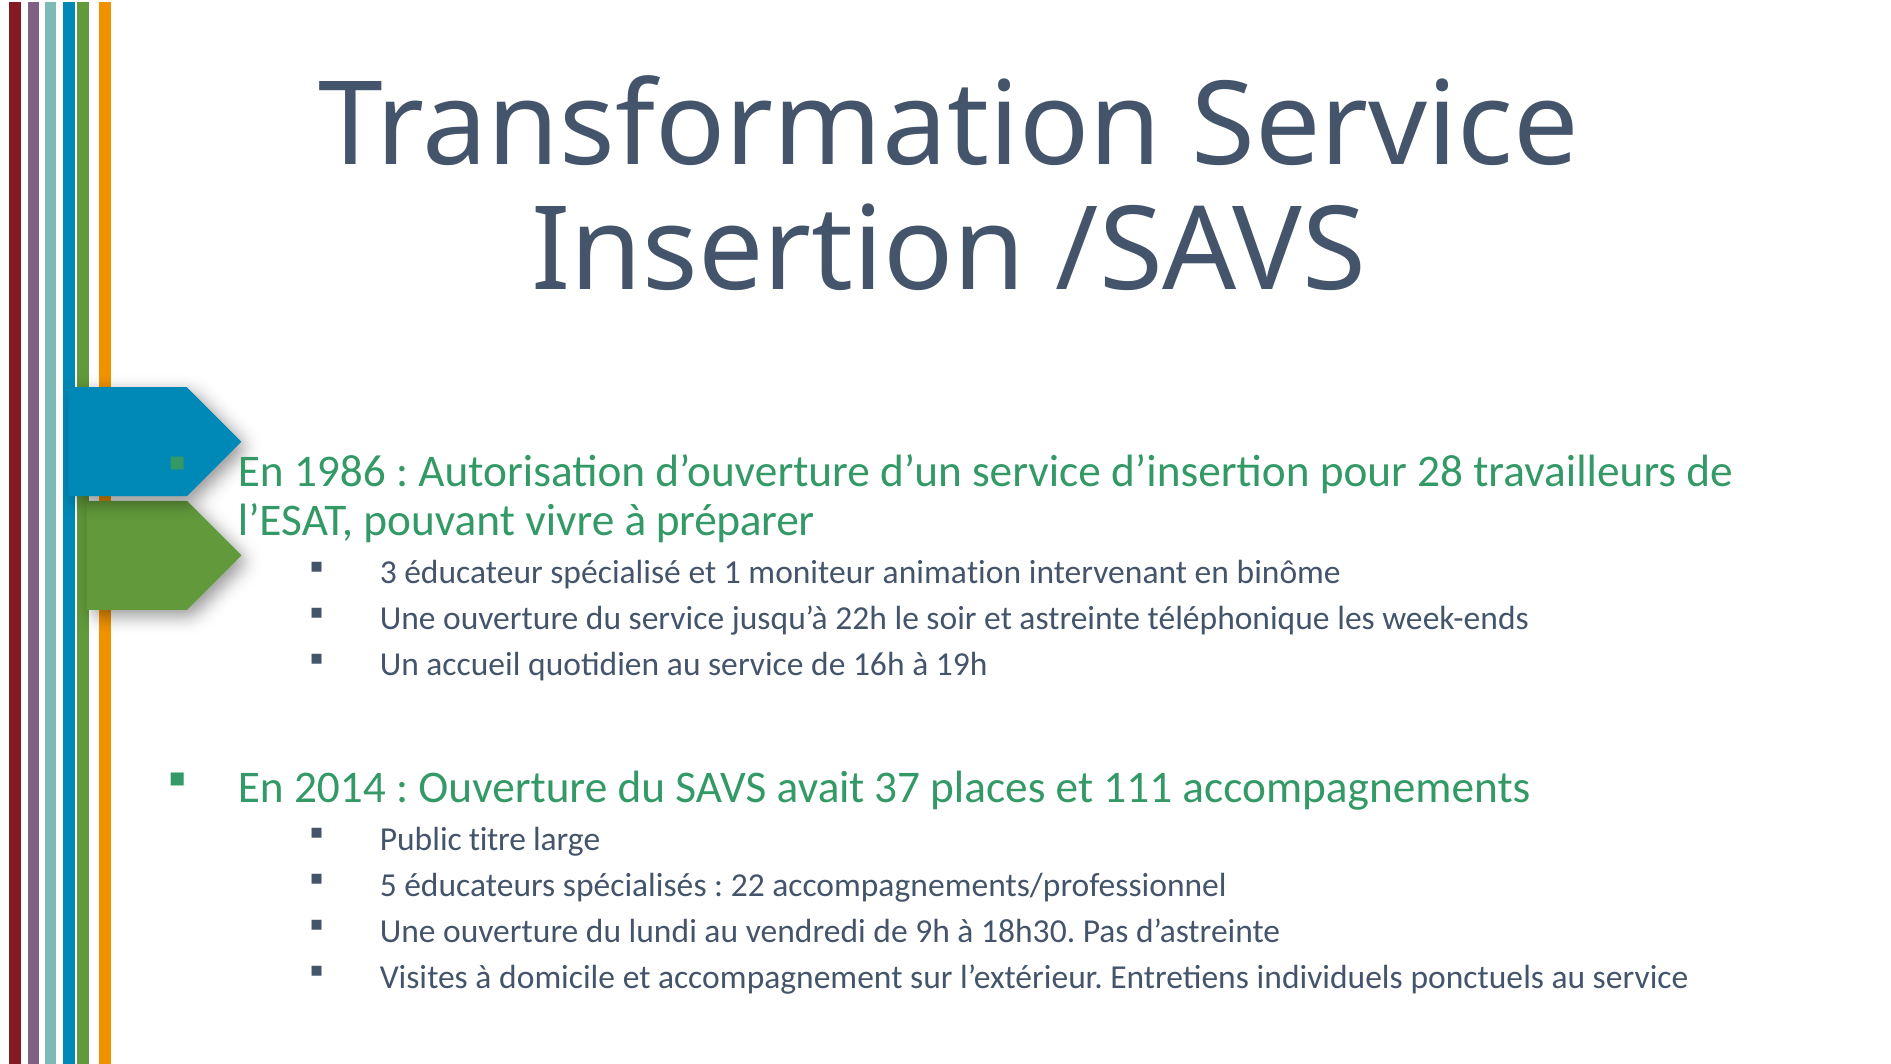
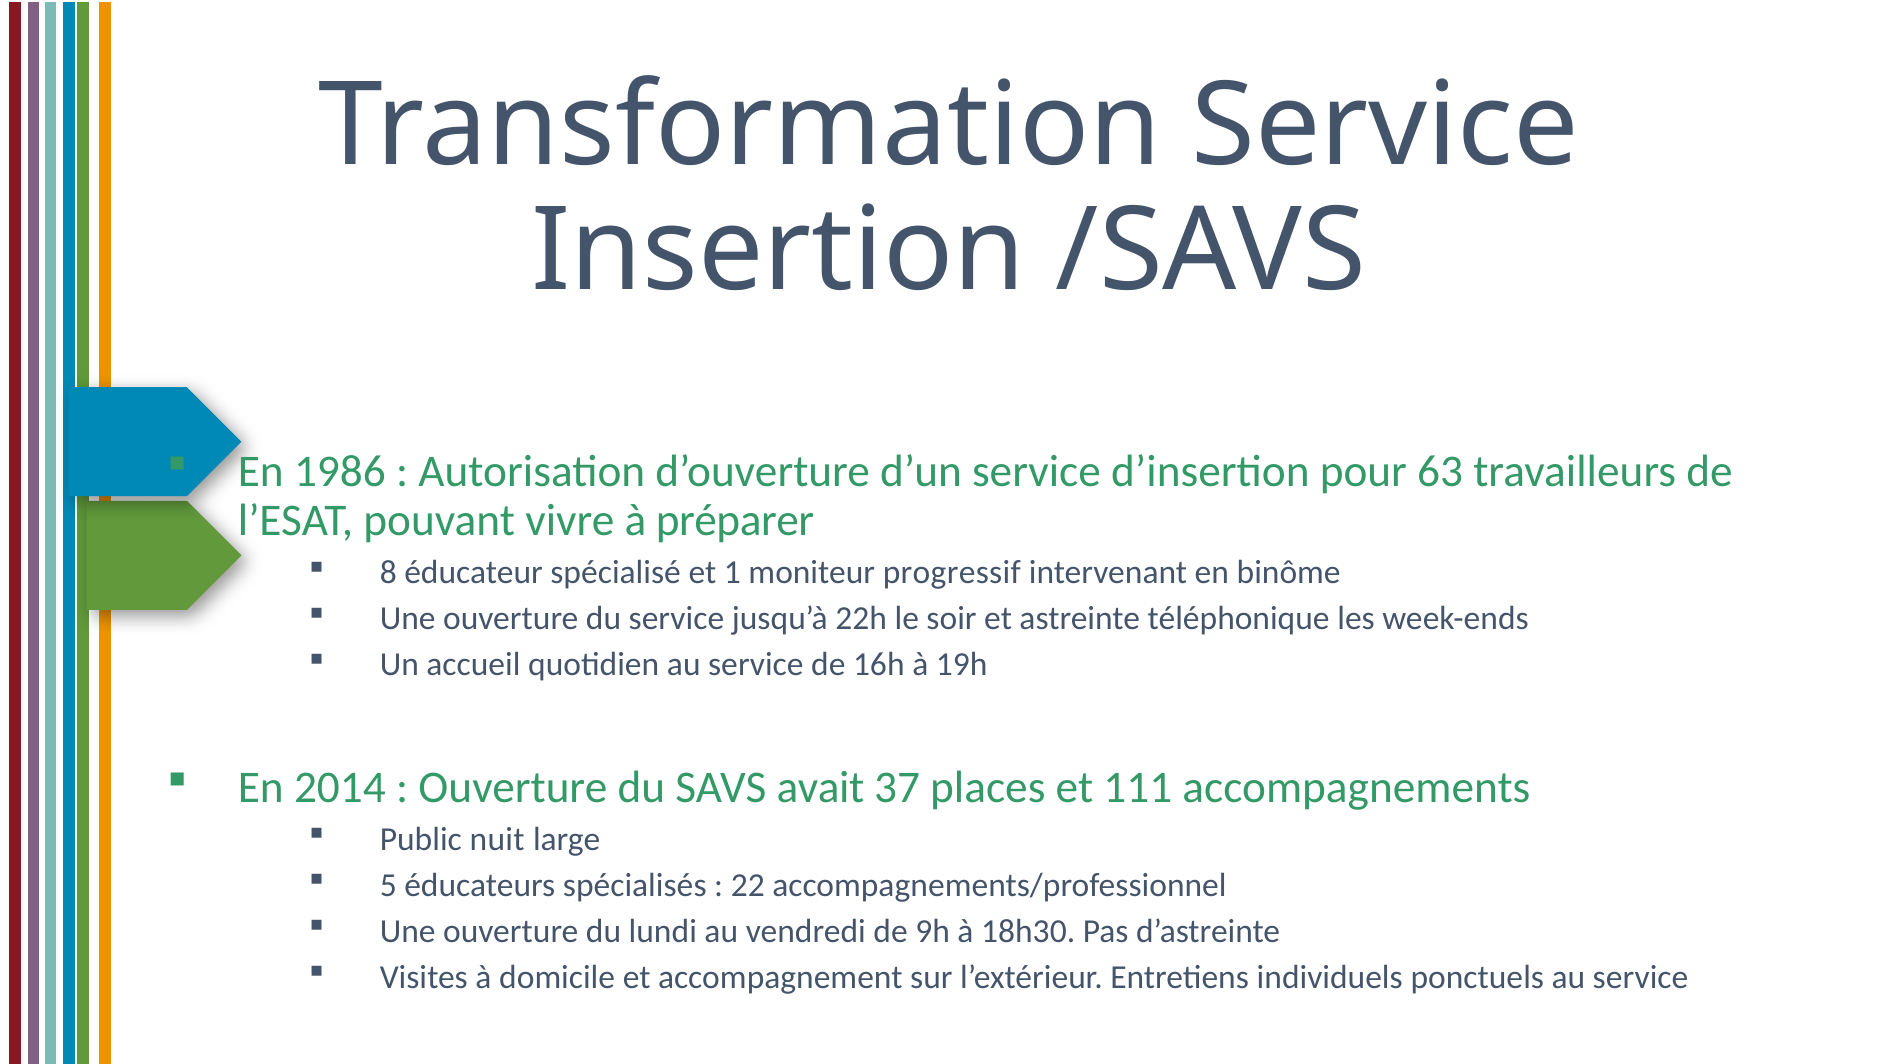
28: 28 -> 63
3: 3 -> 8
animation: animation -> progressif
titre: titre -> nuit
